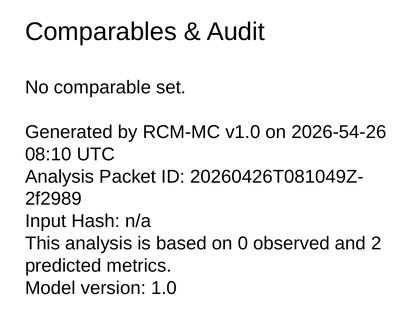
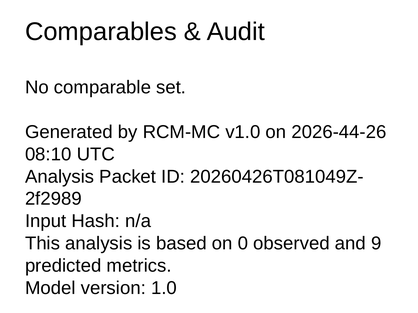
2026-54-26: 2026-54-26 -> 2026-44-26
2: 2 -> 9
